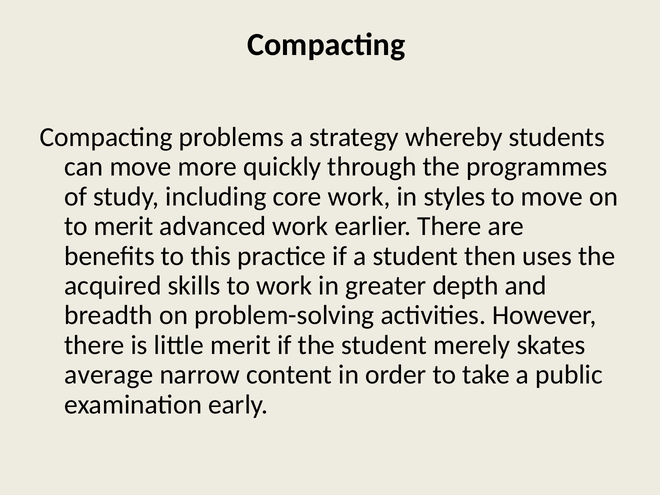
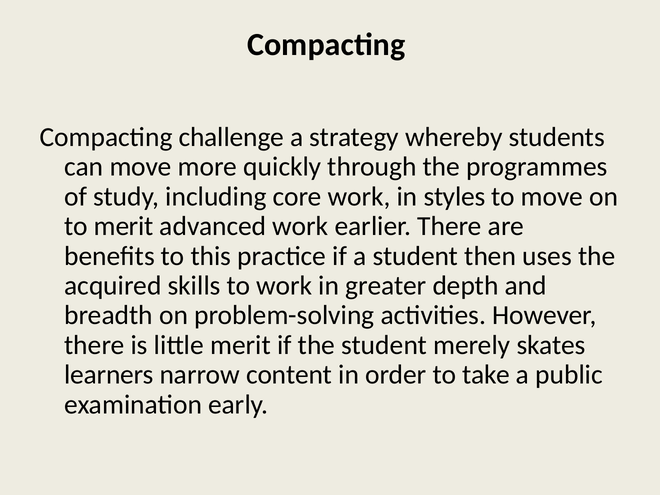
problems: problems -> challenge
average: average -> learners
